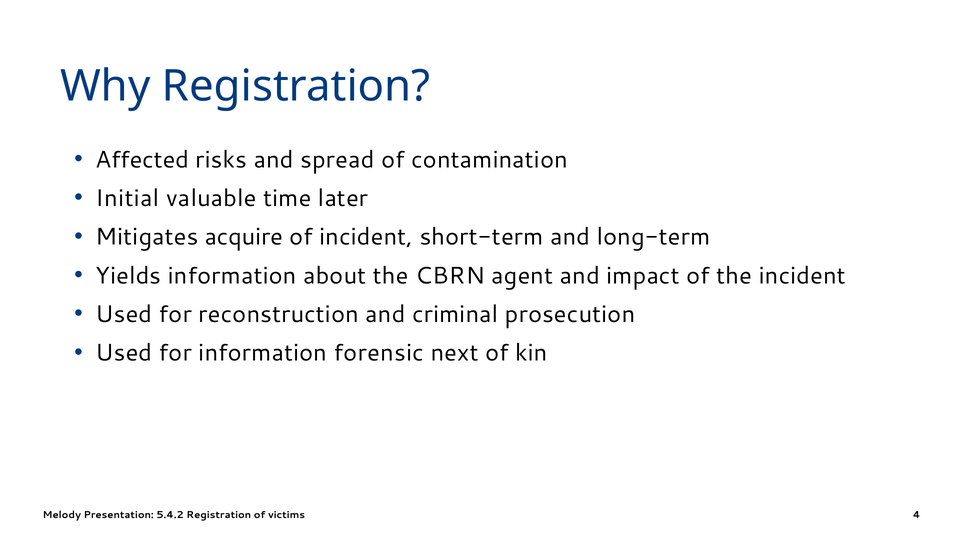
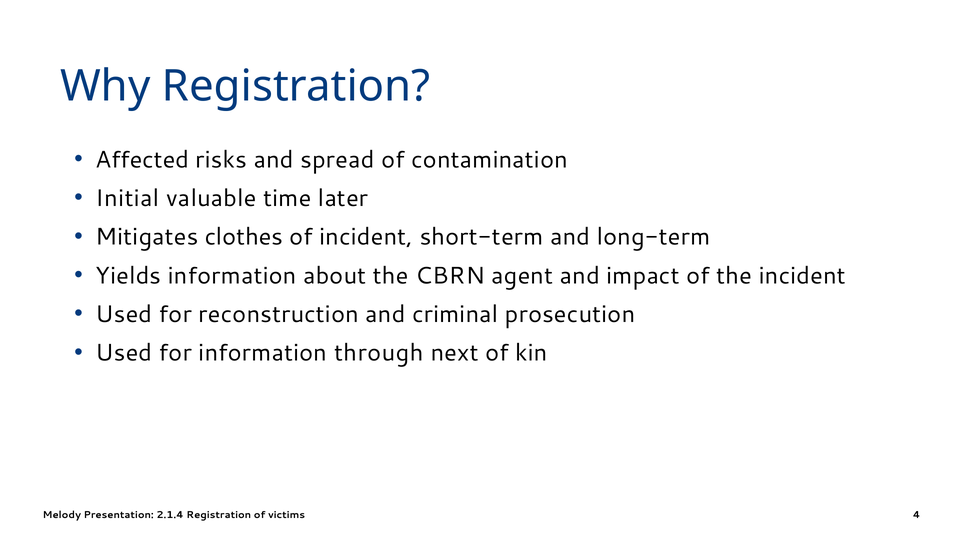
acquire: acquire -> clothes
forensic: forensic -> through
5.4.2: 5.4.2 -> 2.1.4
